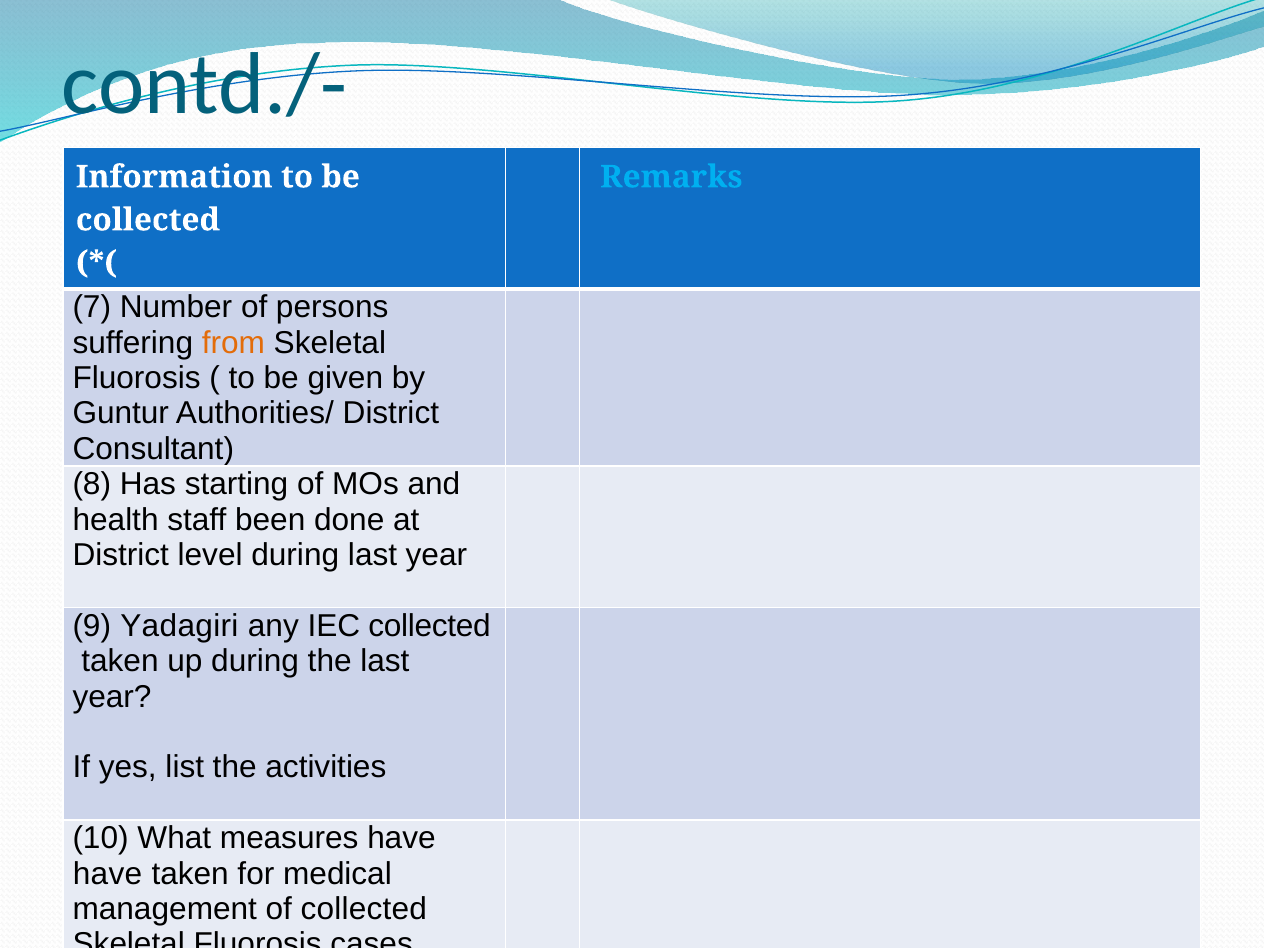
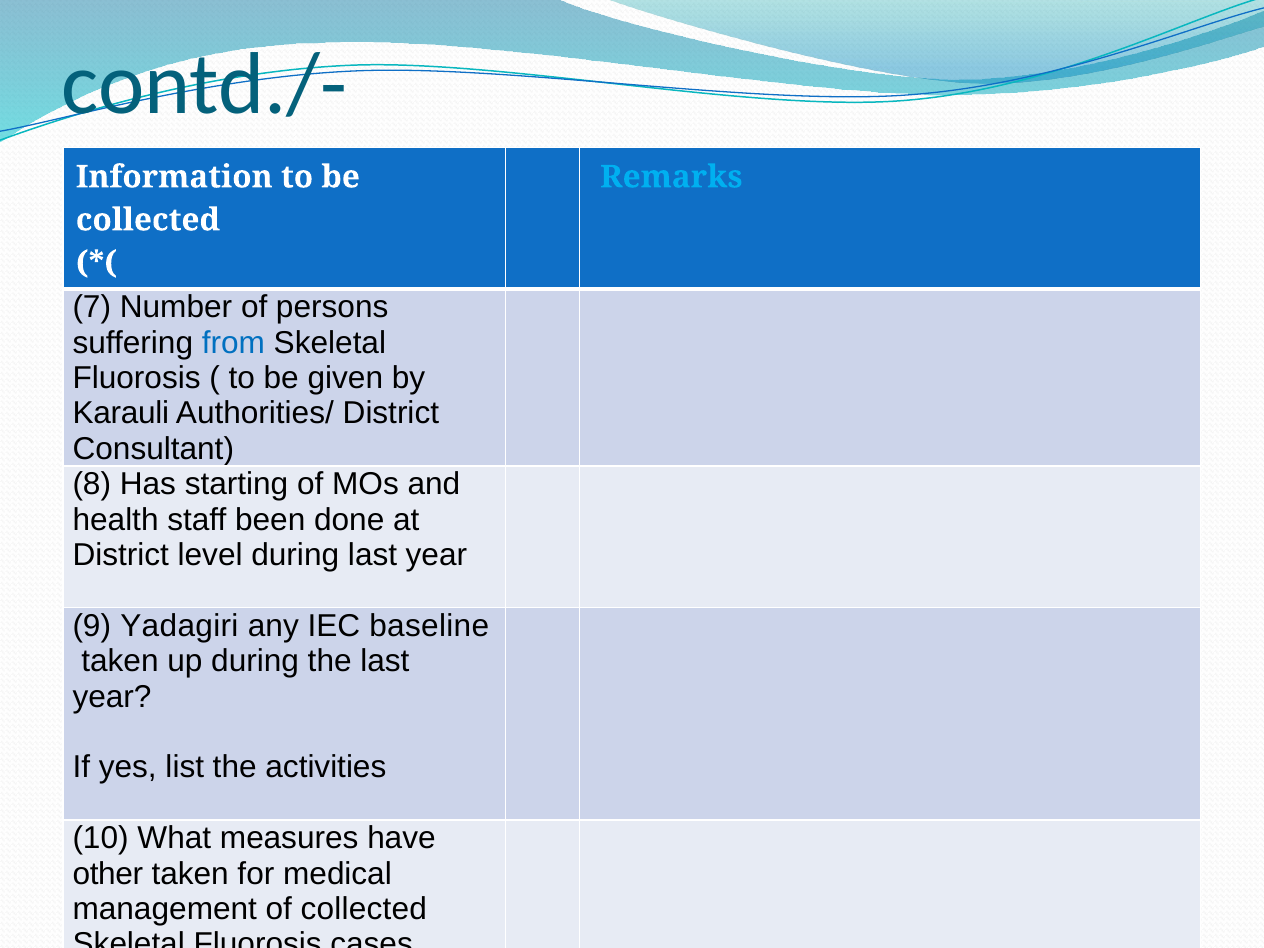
from colour: orange -> blue
Guntur: Guntur -> Karauli
IEC collected: collected -> baseline
have at (108, 874): have -> other
